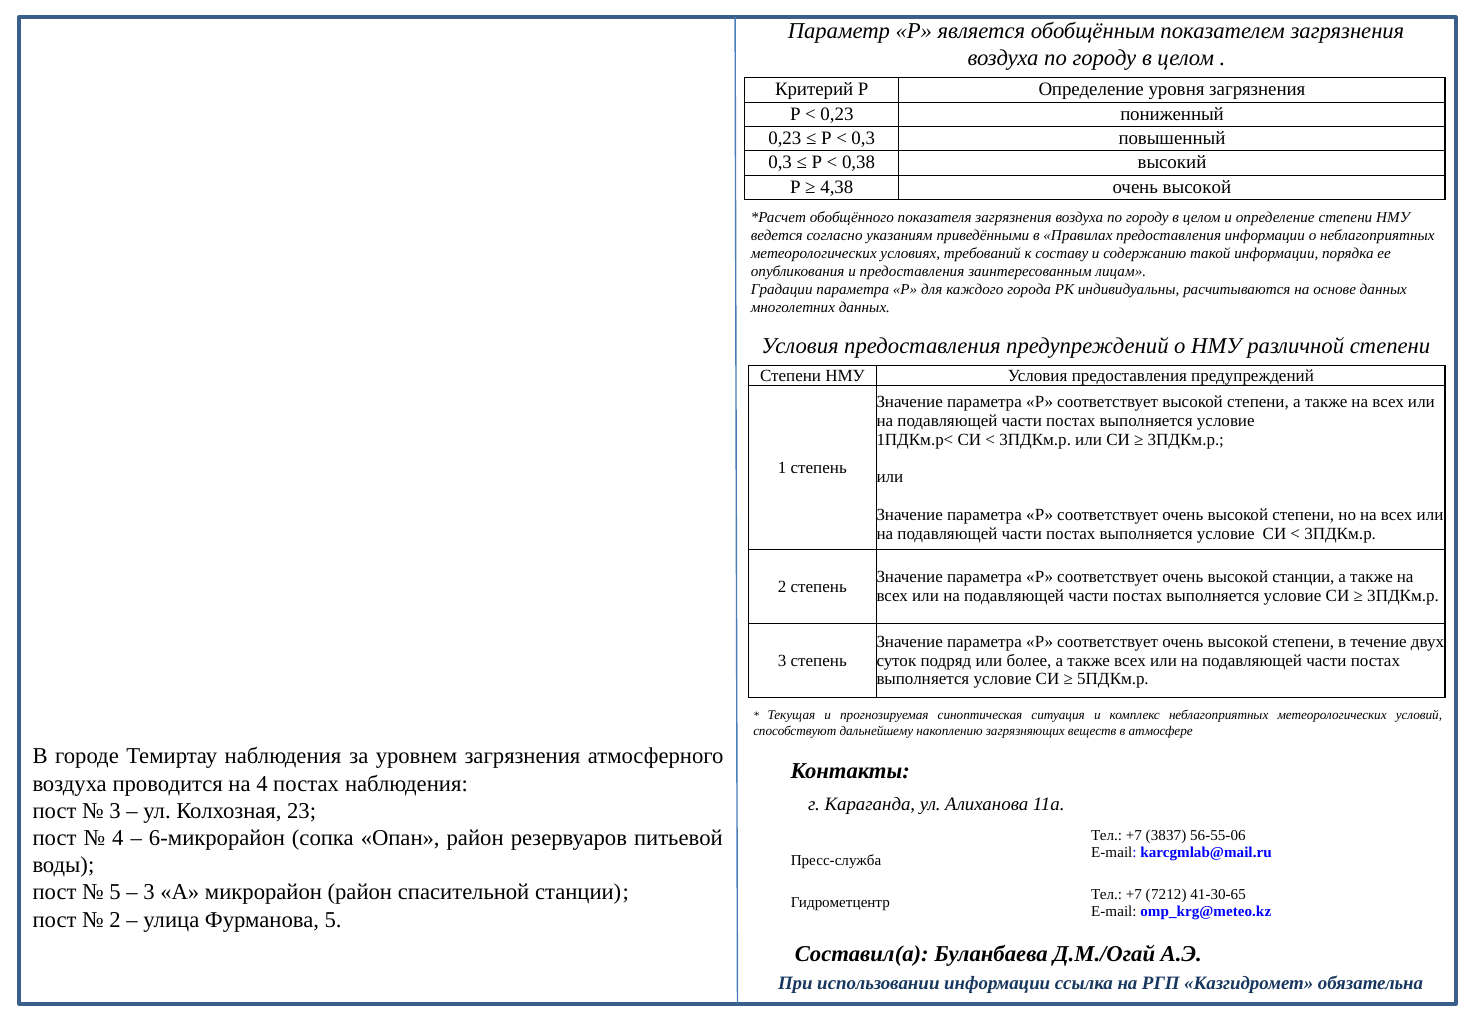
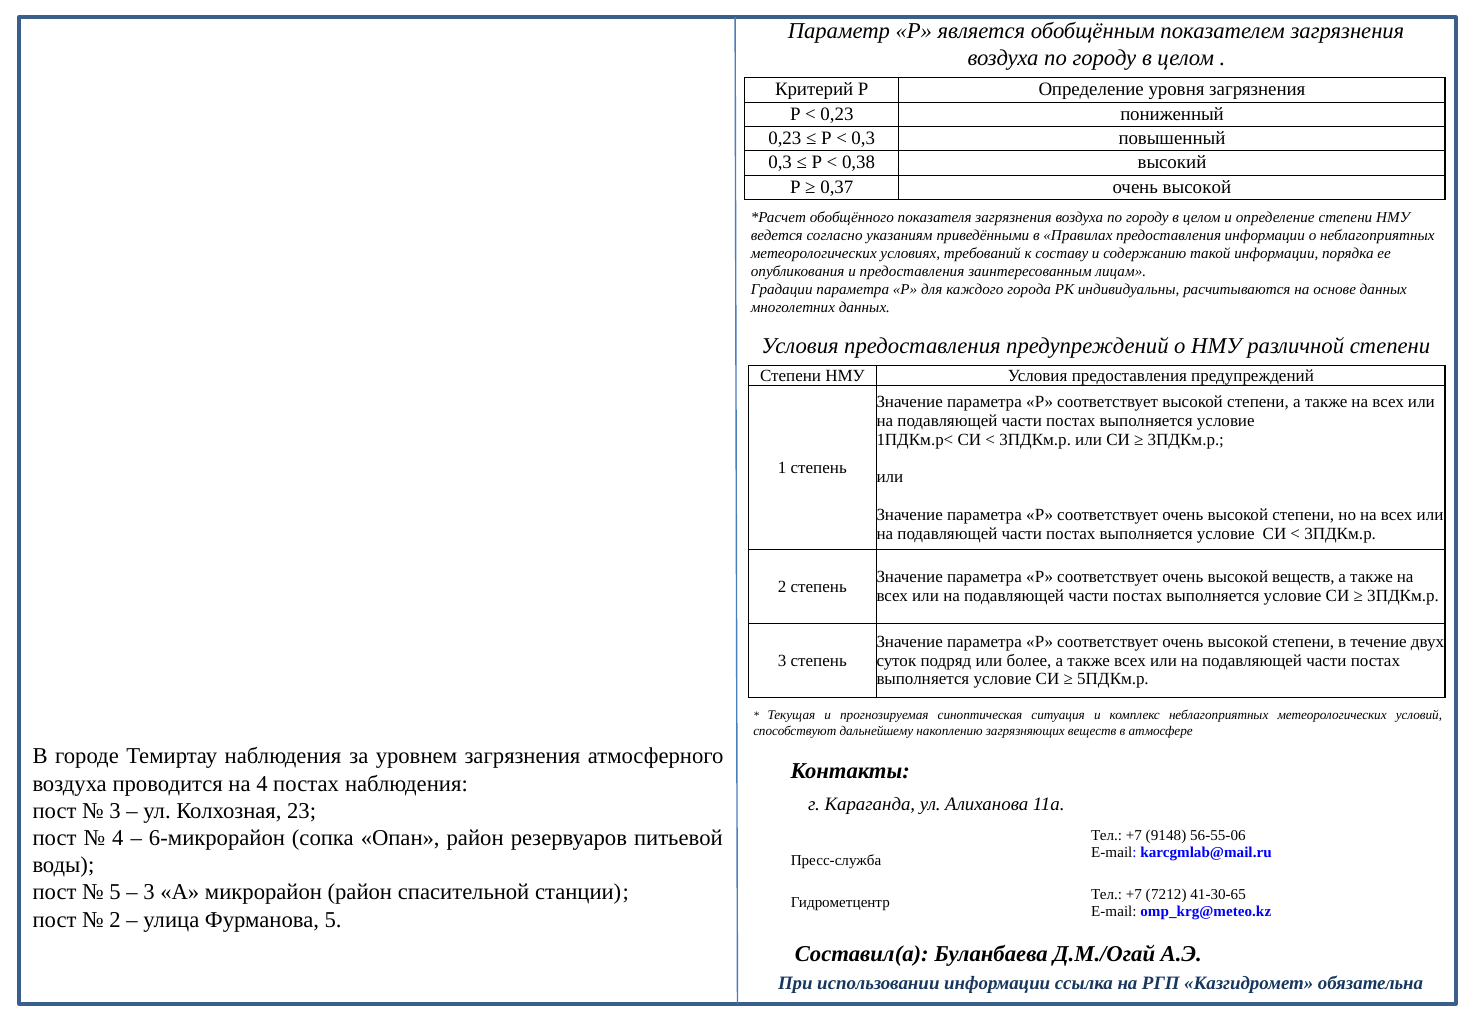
4,38: 4,38 -> 0,37
высокой станции: станции -> веществ
3837: 3837 -> 9148
